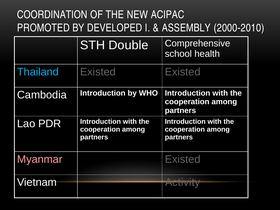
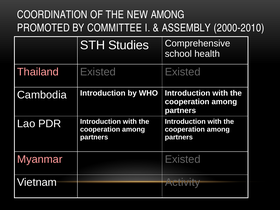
NEW ACIPAC: ACIPAC -> AMONG
DEVELOPED: DEVELOPED -> COMMITTEE
Double: Double -> Studies
Thailand colour: light blue -> pink
